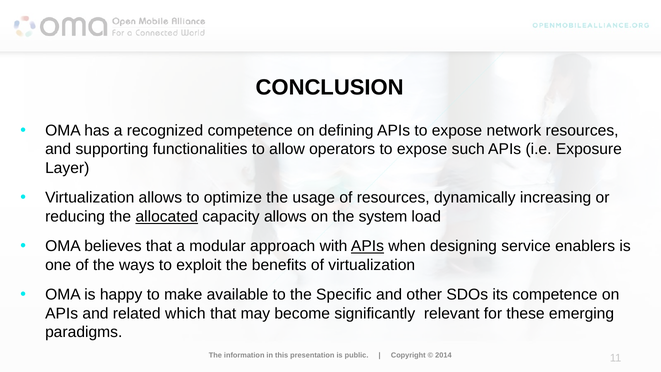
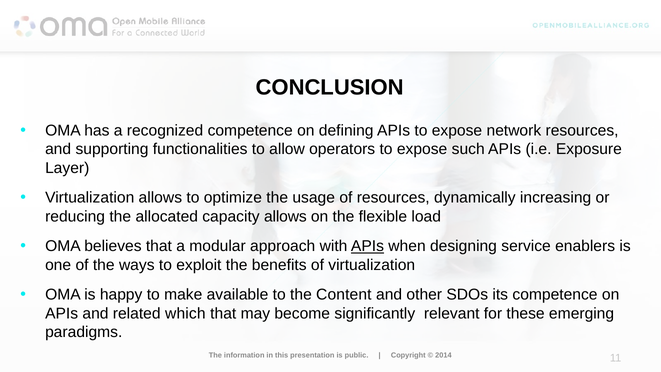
allocated underline: present -> none
system: system -> flexible
Specific: Specific -> Content
